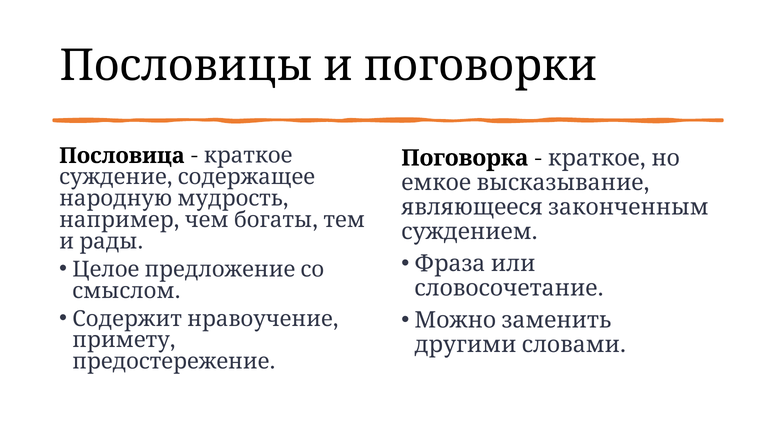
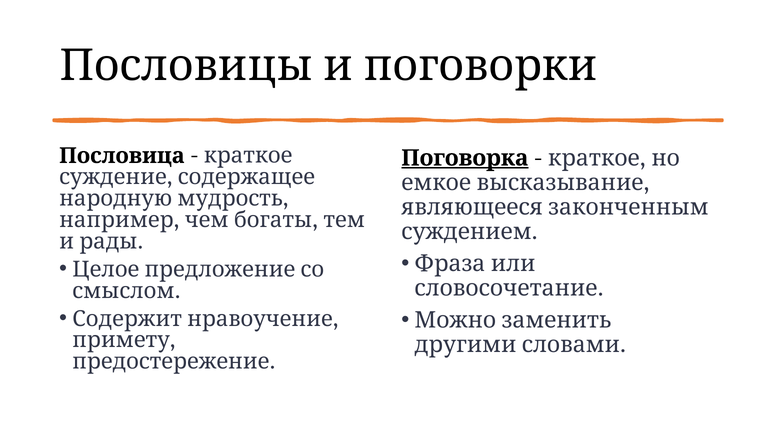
Поговорка underline: none -> present
